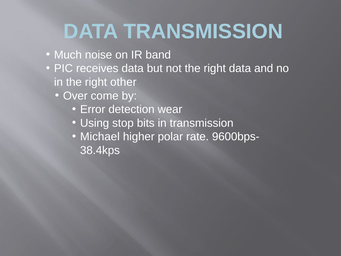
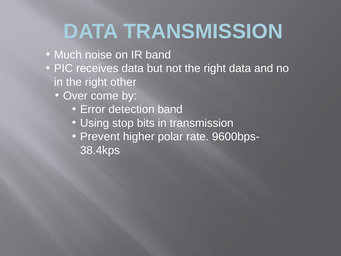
detection wear: wear -> band
Michael: Michael -> Prevent
